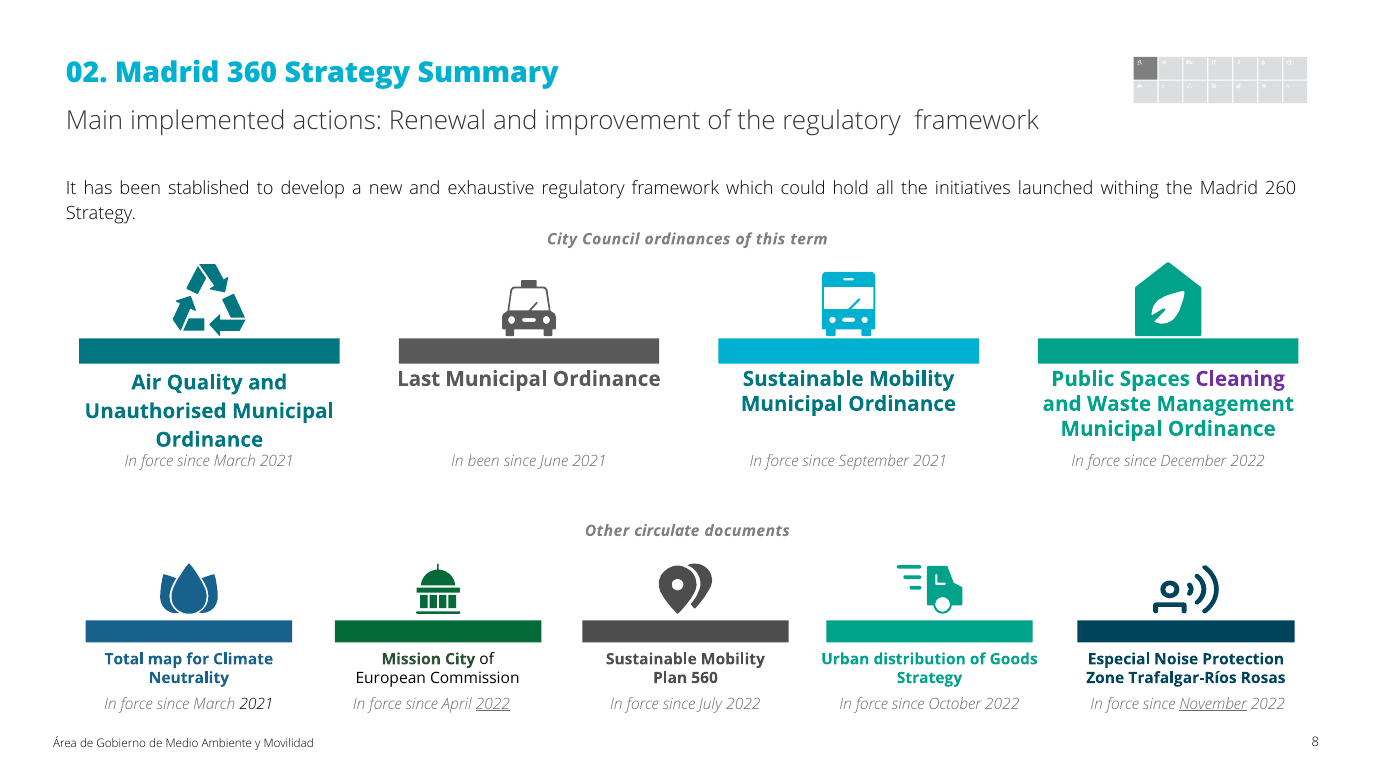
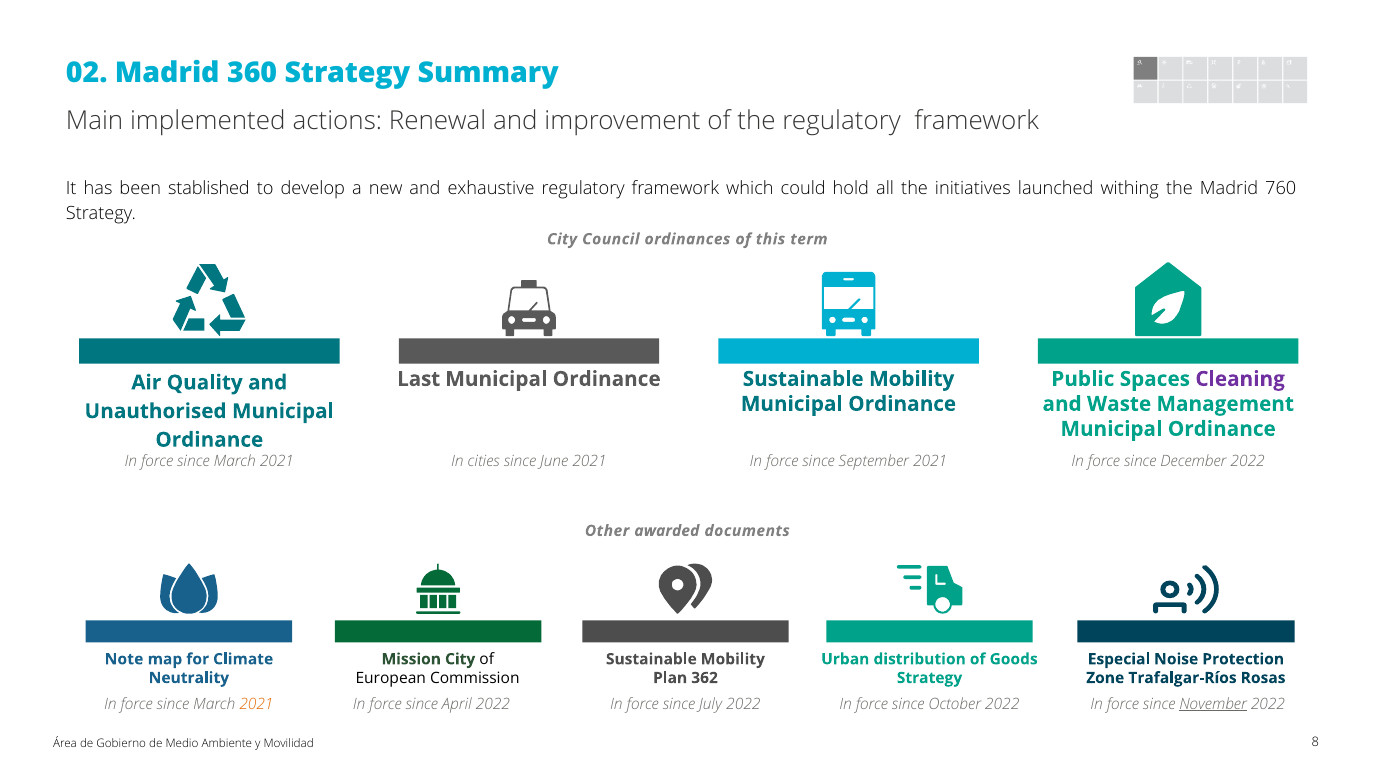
260: 260 -> 760
In been: been -> cities
circulate: circulate -> awarded
Total: Total -> Note
560: 560 -> 362
2021 at (256, 704) colour: black -> orange
2022 at (493, 704) underline: present -> none
